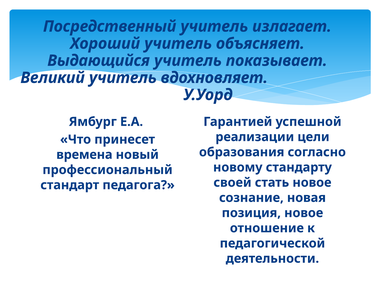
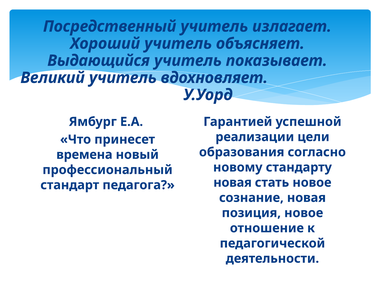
своей at (232, 183): своей -> новая
